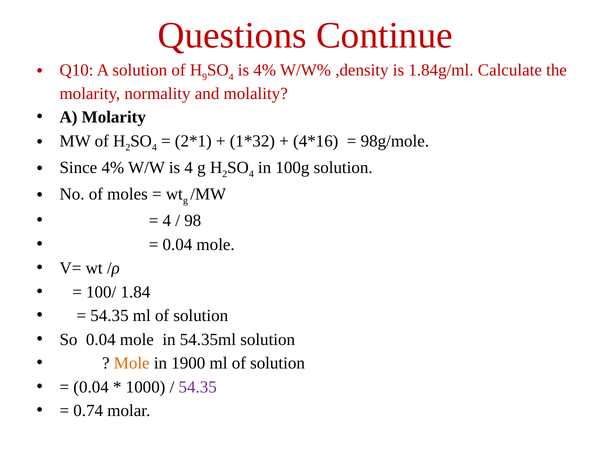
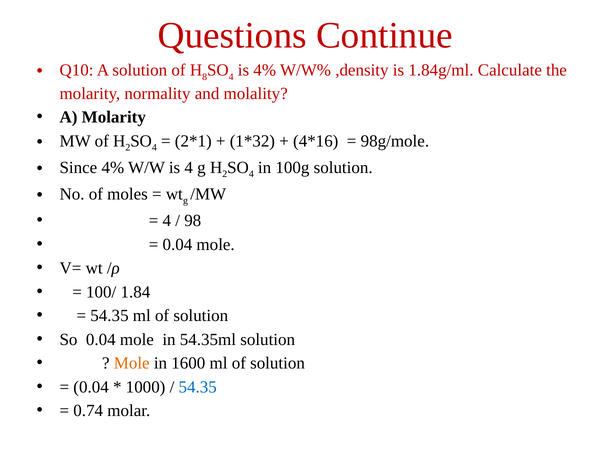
9: 9 -> 8
1900: 1900 -> 1600
54.35 at (198, 387) colour: purple -> blue
